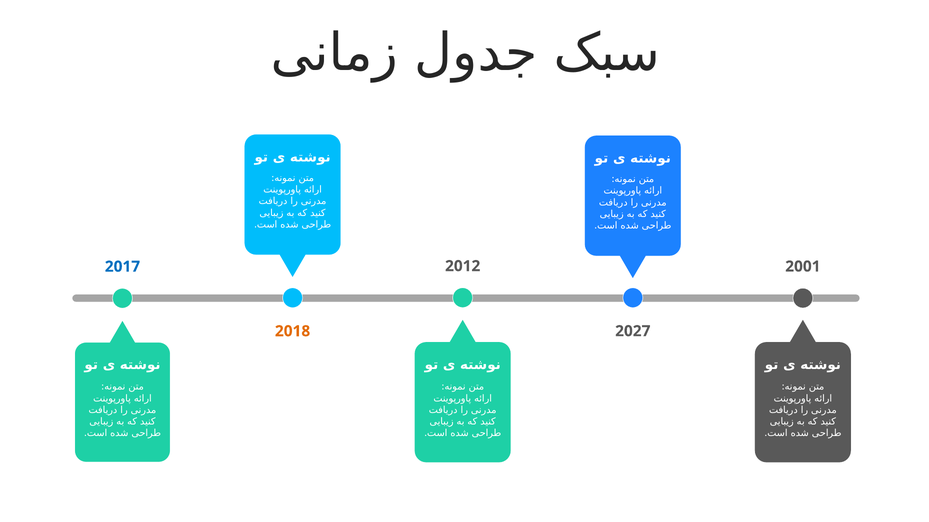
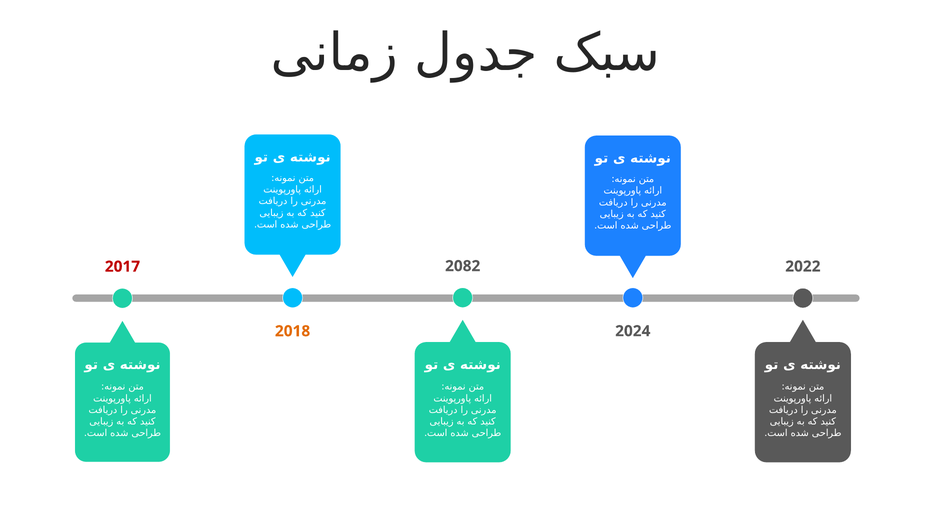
2012: 2012 -> 2082
2001: 2001 -> 2022
2017 colour: blue -> red
2027: 2027 -> 2024
